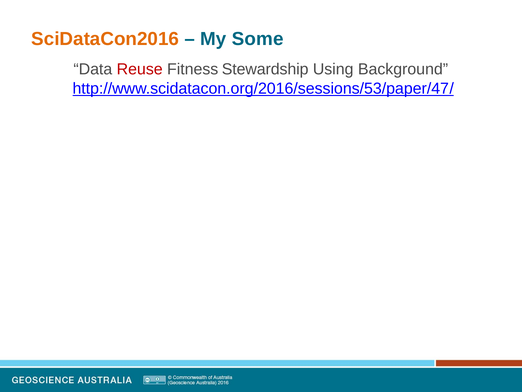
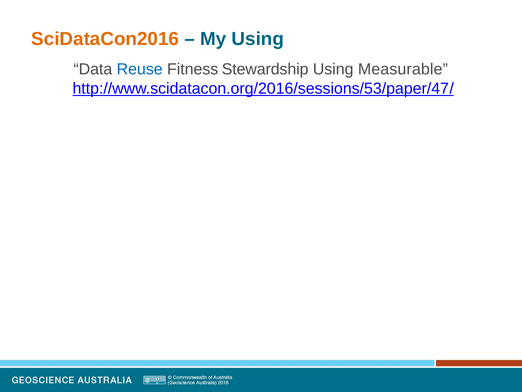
My Some: Some -> Using
Reuse colour: red -> blue
Background: Background -> Measurable
